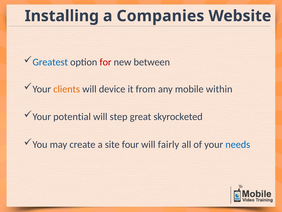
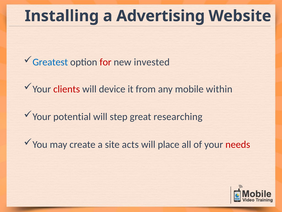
Companies: Companies -> Advertising
between: between -> invested
clients colour: orange -> red
skyrocketed: skyrocketed -> researching
four: four -> acts
fairly: fairly -> place
needs colour: blue -> red
